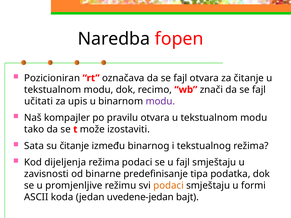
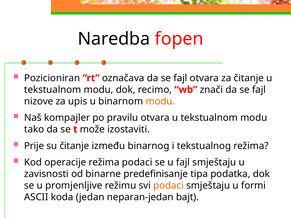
učitati: učitati -> nizove
modu at (160, 101) colour: purple -> orange
Sata: Sata -> Prije
dijeljenja: dijeljenja -> operacije
uvedene-jedan: uvedene-jedan -> neparan-jedan
